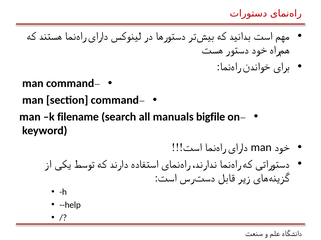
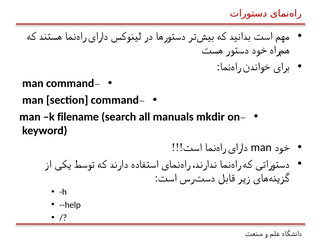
bigfile: bigfile -> mkdir
